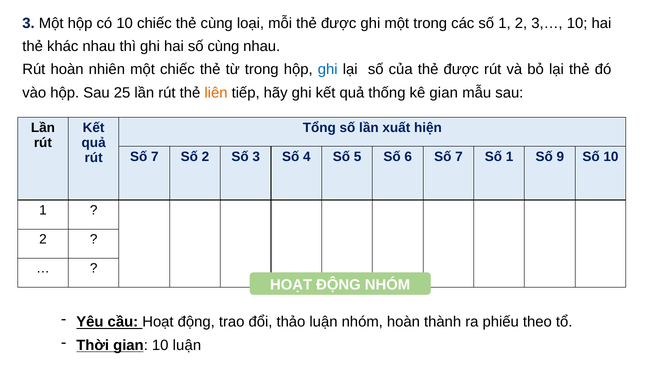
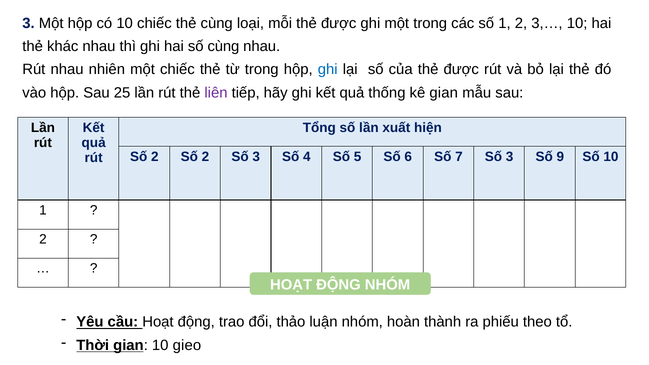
Rút hoàn: hoàn -> nhau
liên colour: orange -> purple
7 at (155, 157): 7 -> 2
7 Số 1: 1 -> 3
10 luận: luận -> gieo
